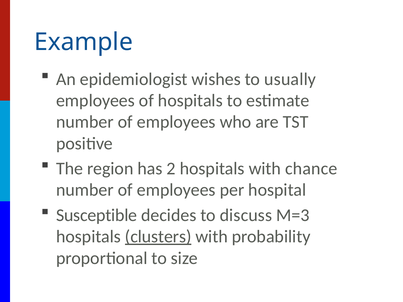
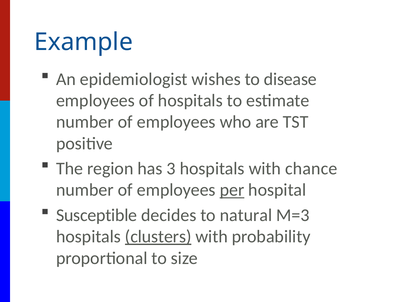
usually: usually -> disease
2: 2 -> 3
per underline: none -> present
discuss: discuss -> natural
